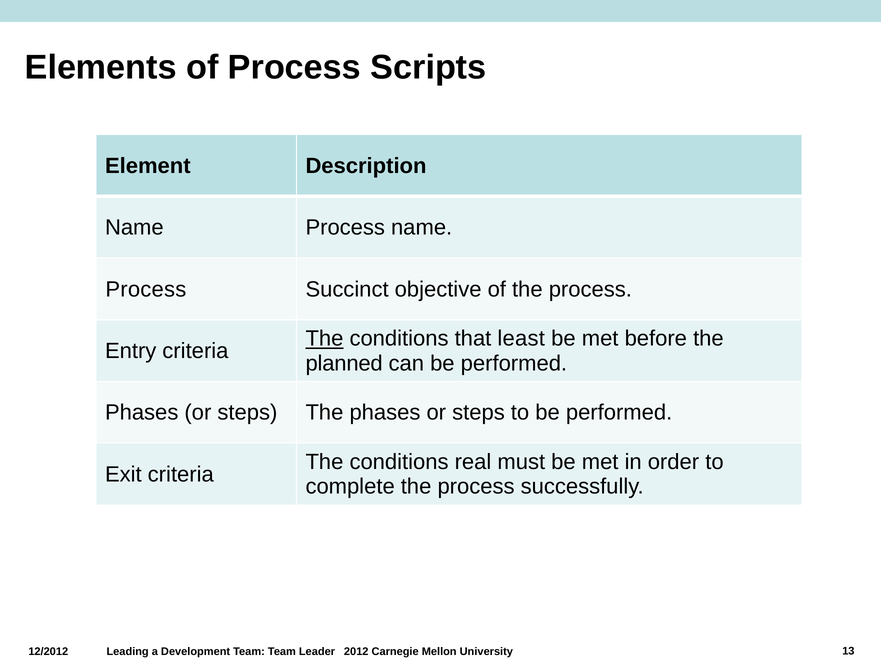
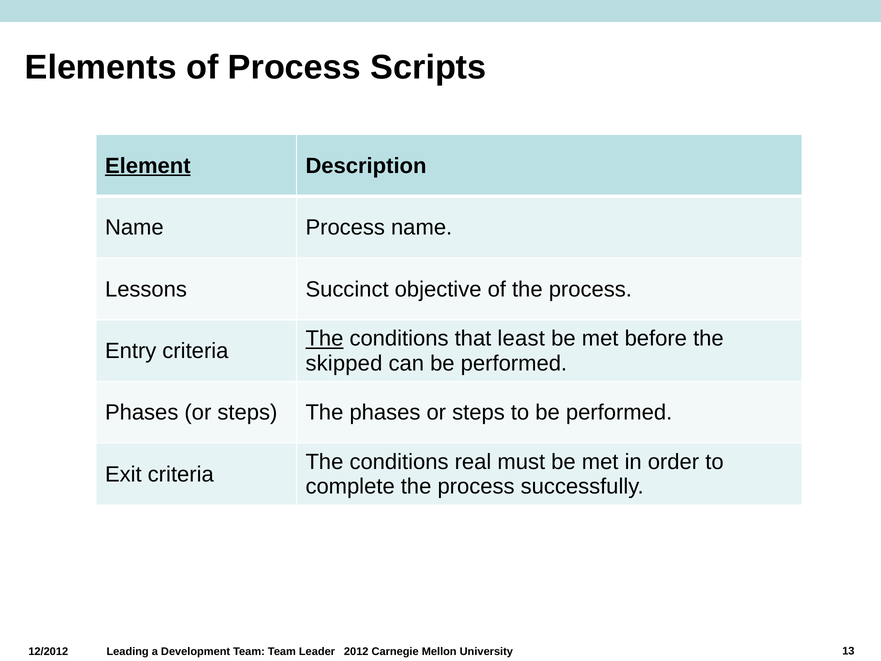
Element underline: none -> present
Process at (146, 289): Process -> Lessons
planned: planned -> skipped
